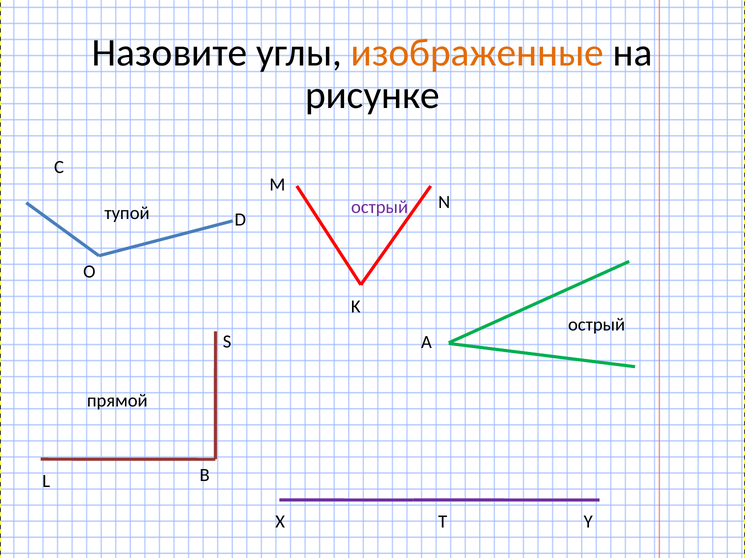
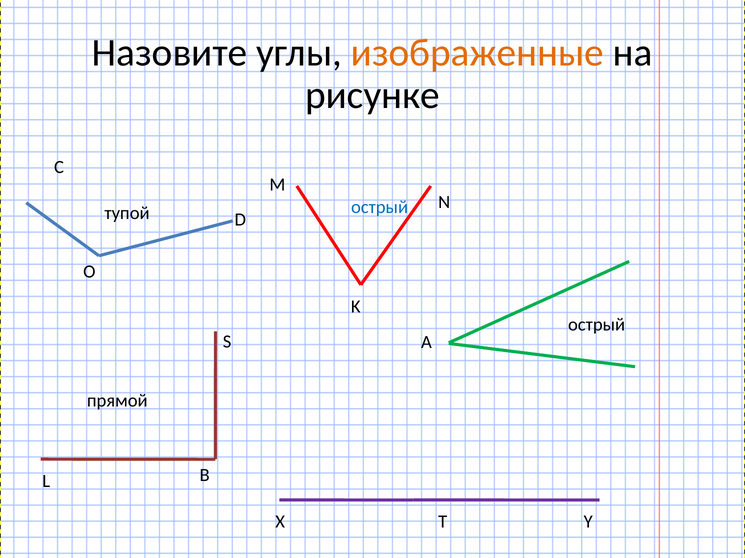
острый at (380, 207) colour: purple -> blue
